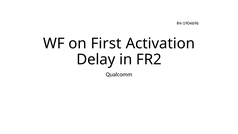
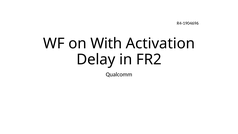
First: First -> With
